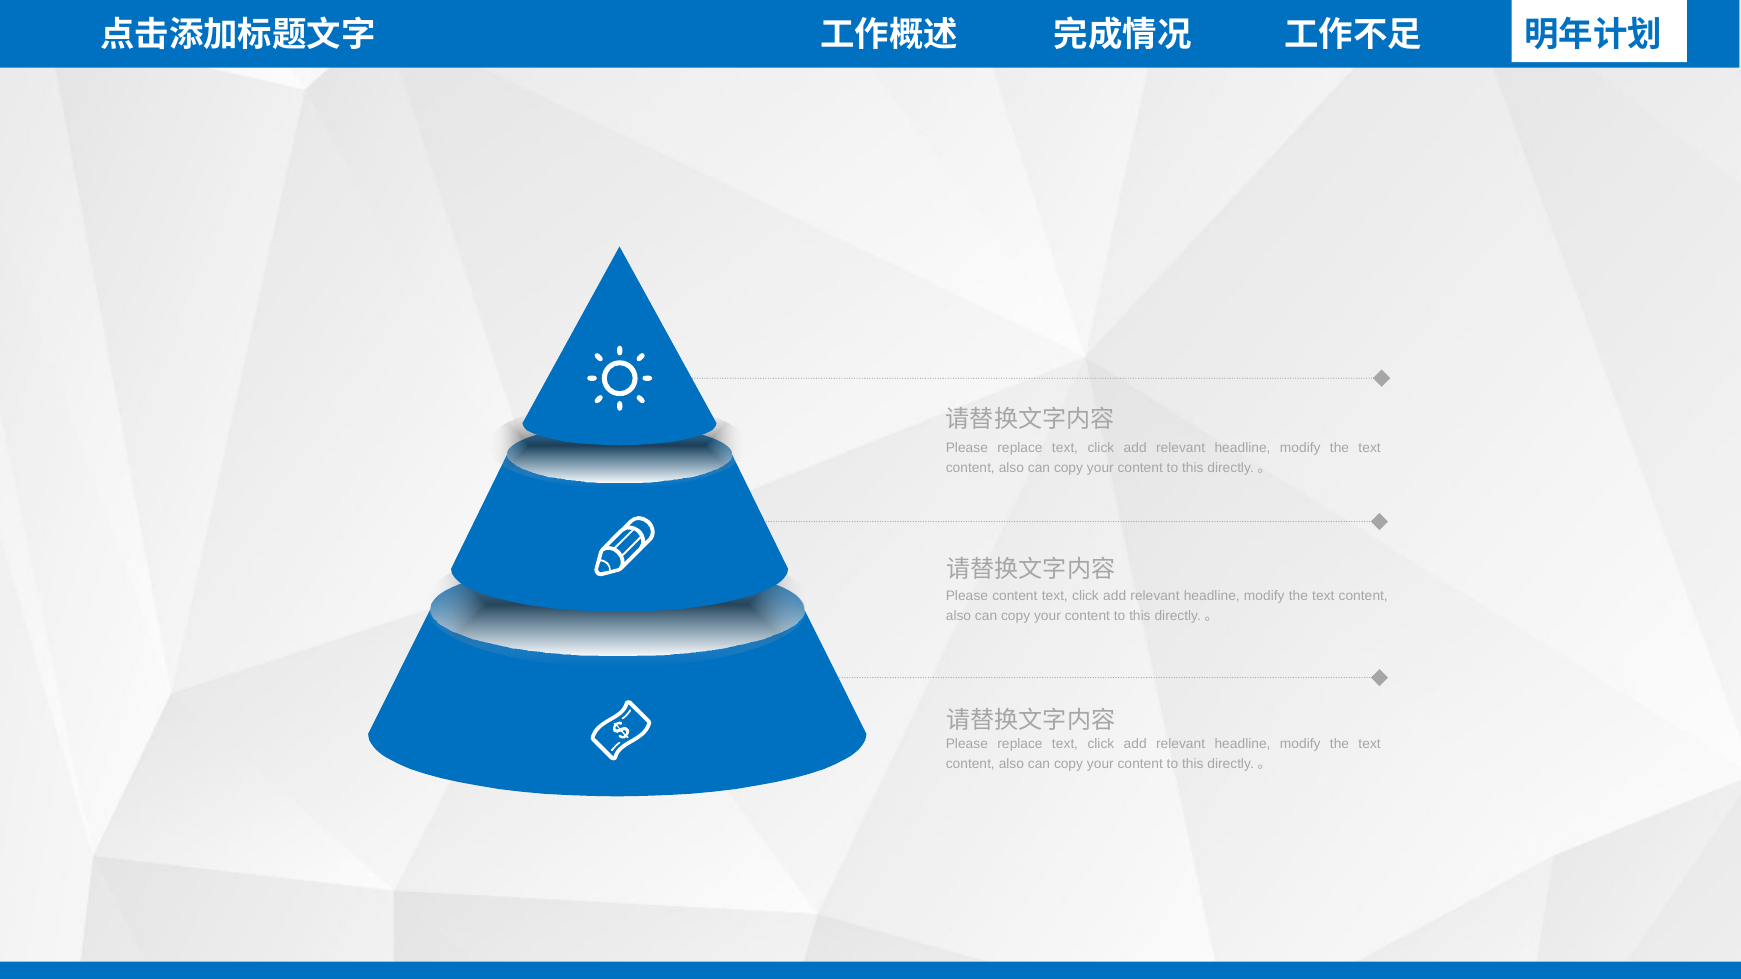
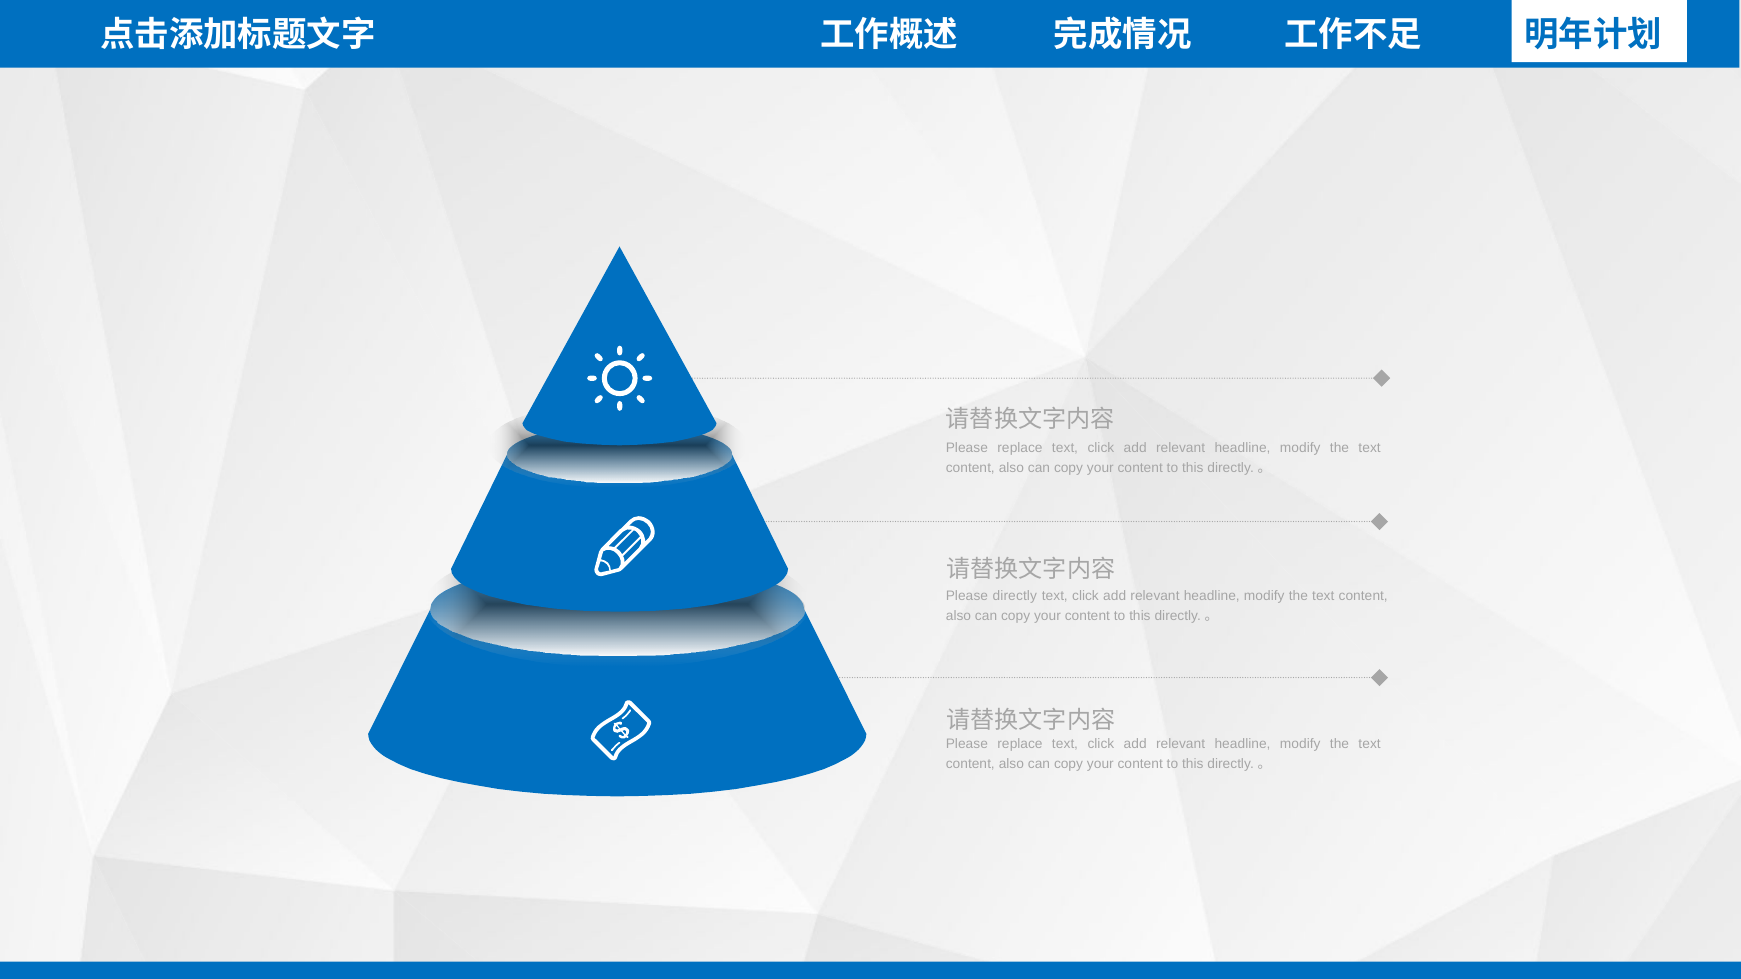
Please content: content -> directly
